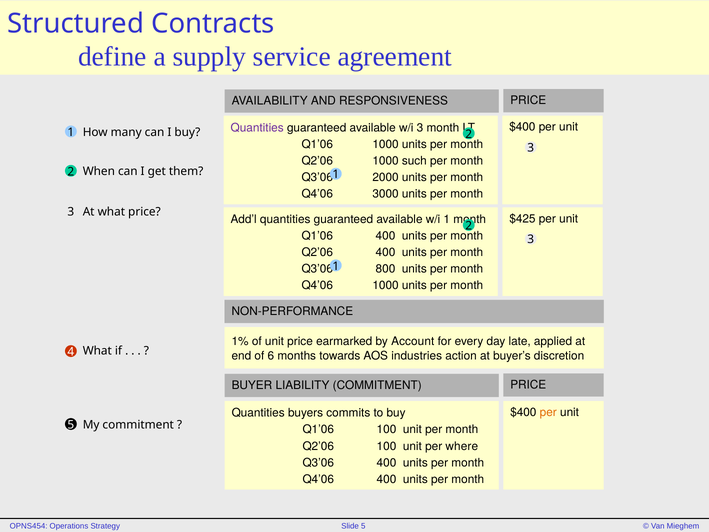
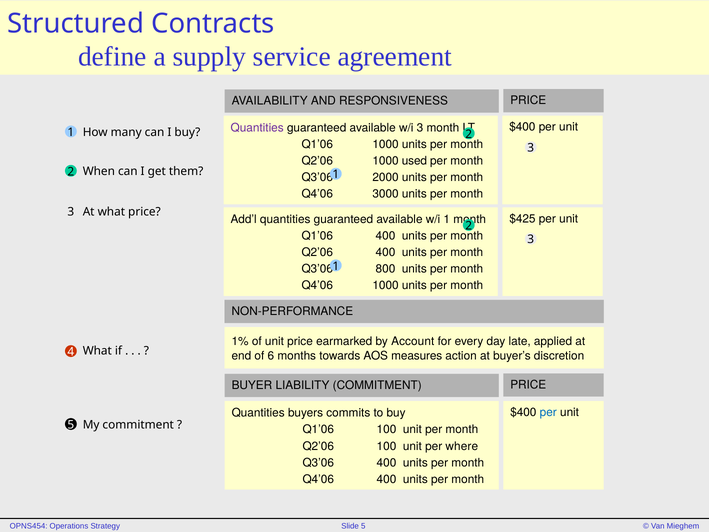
such: such -> used
industries: industries -> measures
per at (548, 412) colour: orange -> blue
